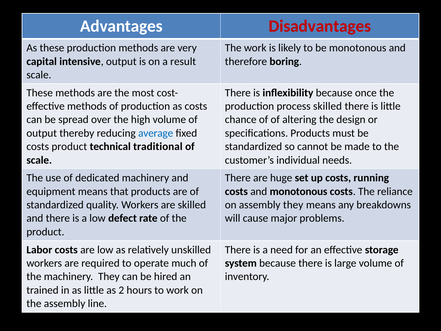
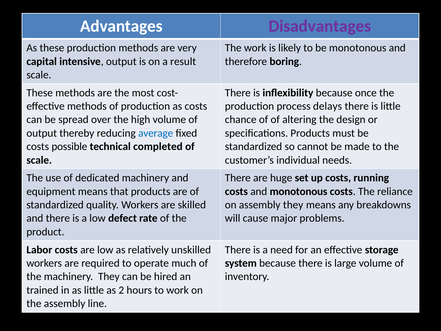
Disadvantages colour: red -> purple
process skilled: skilled -> delays
costs product: product -> possible
traditional: traditional -> completed
